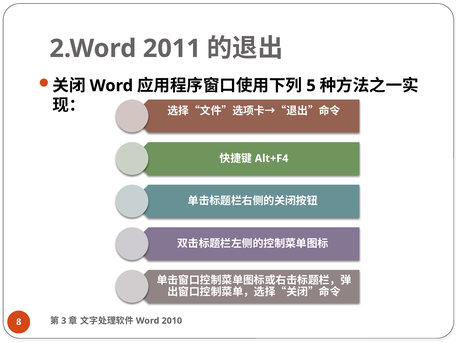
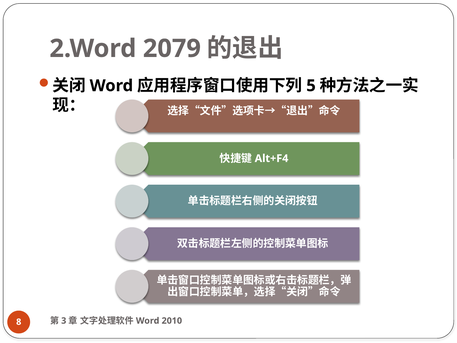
2011: 2011 -> 2079
